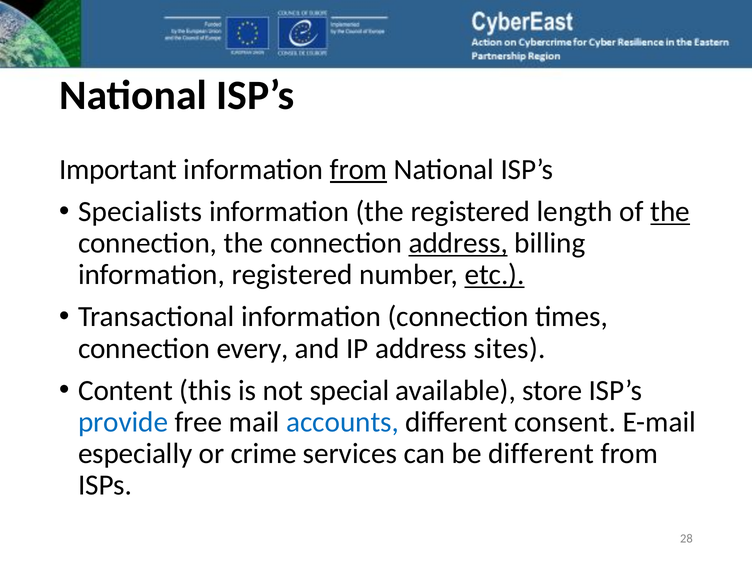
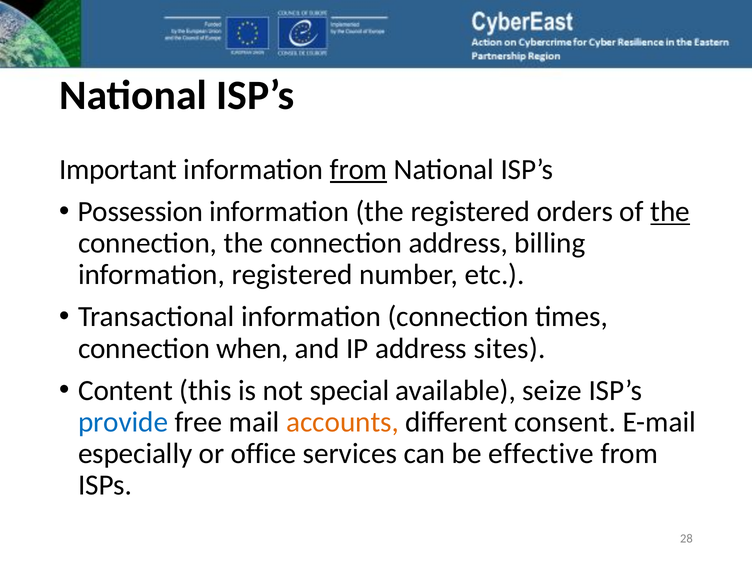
Specialists: Specialists -> Possession
length: length -> orders
address at (458, 243) underline: present -> none
etc underline: present -> none
every: every -> when
store: store -> seize
accounts colour: blue -> orange
crime: crime -> office
be different: different -> effective
